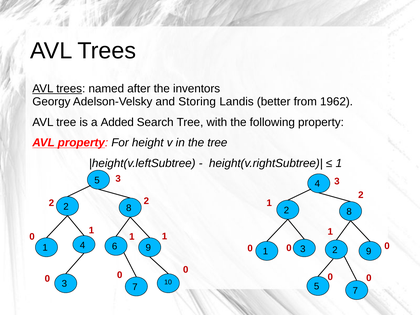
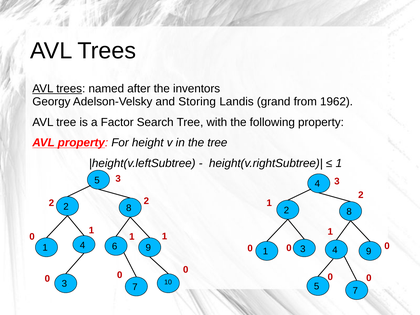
better: better -> grand
Added: Added -> Factor
1 3 2: 2 -> 4
